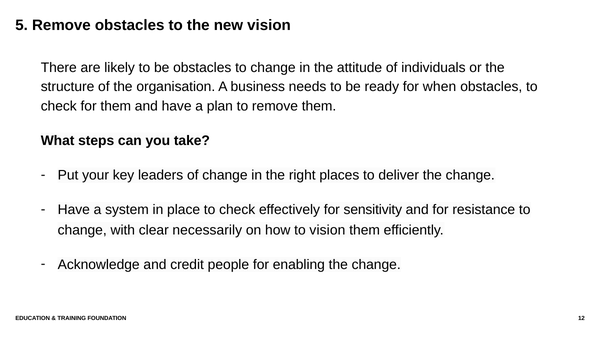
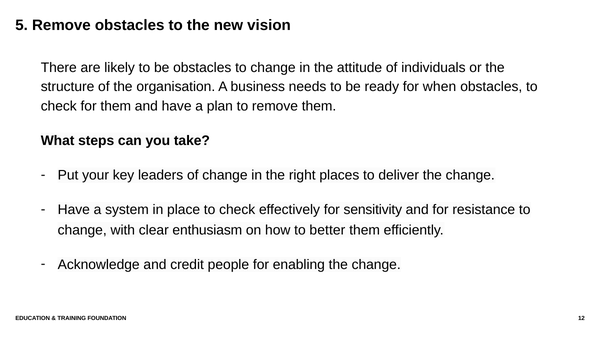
necessarily: necessarily -> enthusiasm
to vision: vision -> better
